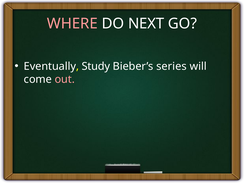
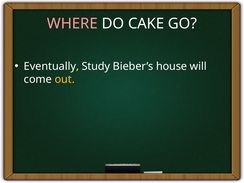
NEXT: NEXT -> CAKE
series: series -> house
out colour: pink -> yellow
